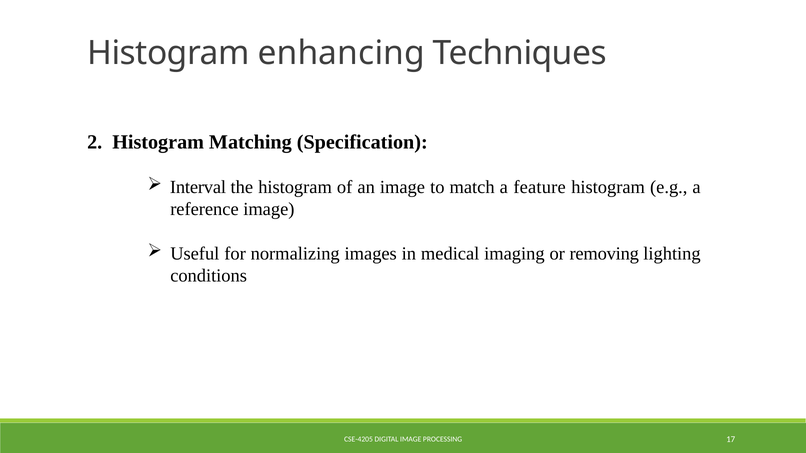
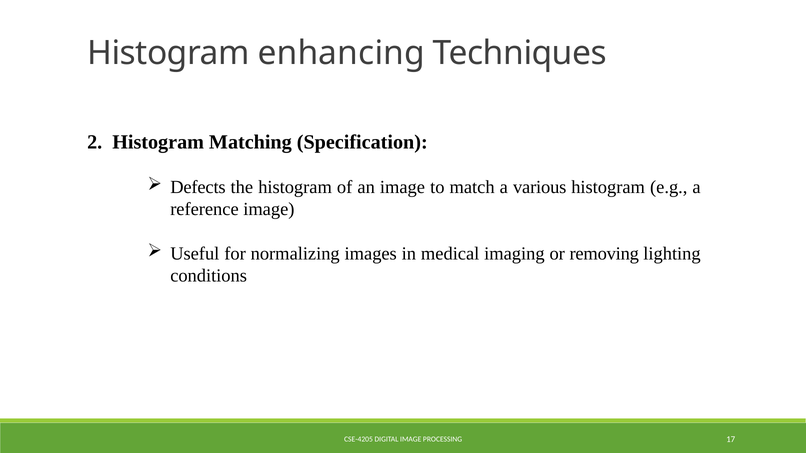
Interval: Interval -> Defects
feature: feature -> various
